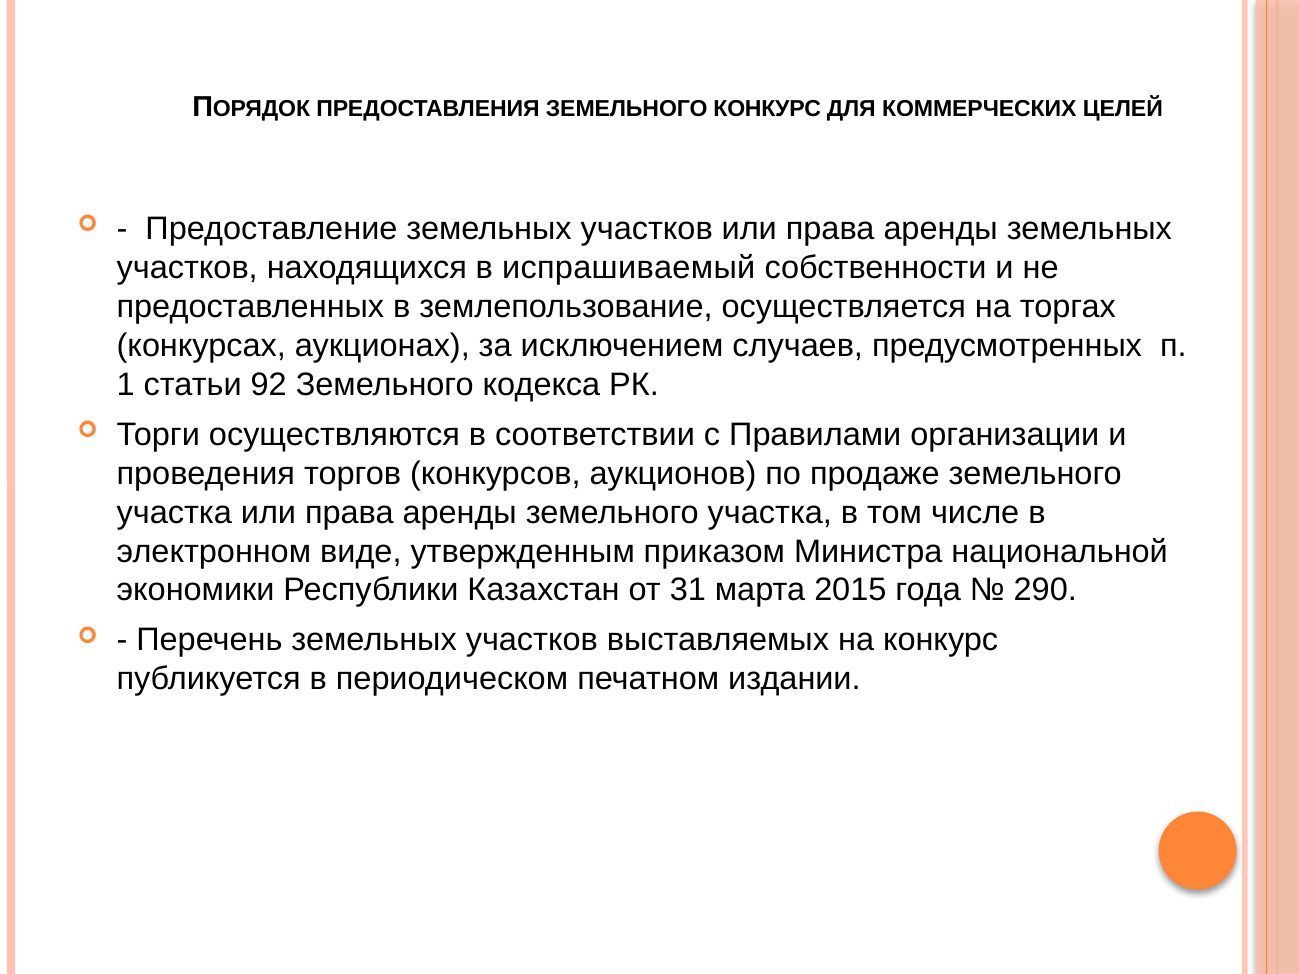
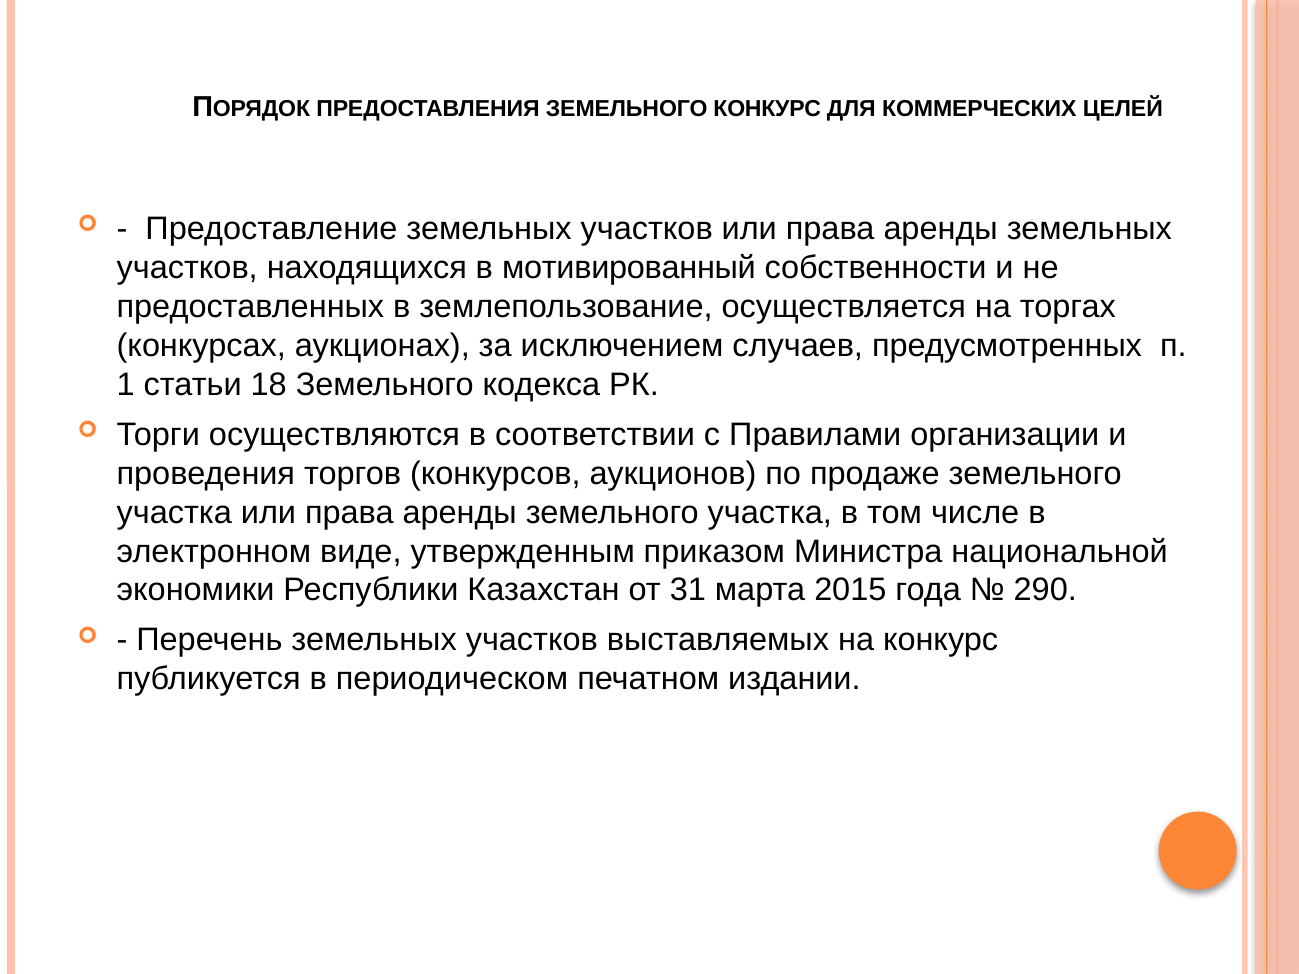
испрашиваемый: испрашиваемый -> мотивированный
92: 92 -> 18
